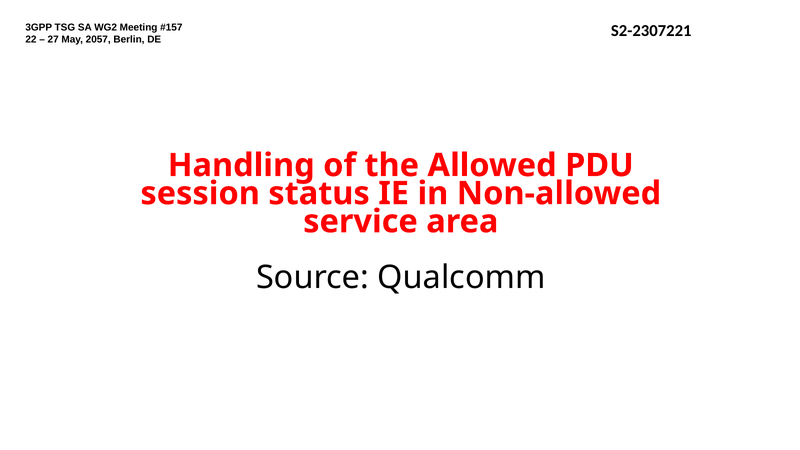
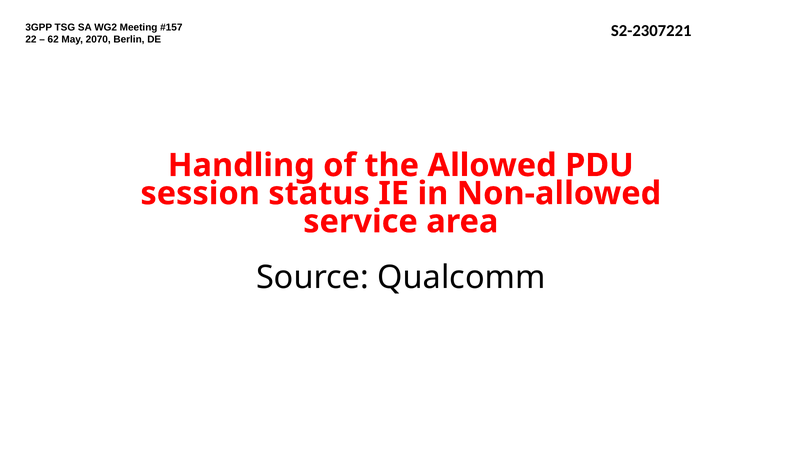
27: 27 -> 62
2057: 2057 -> 2070
